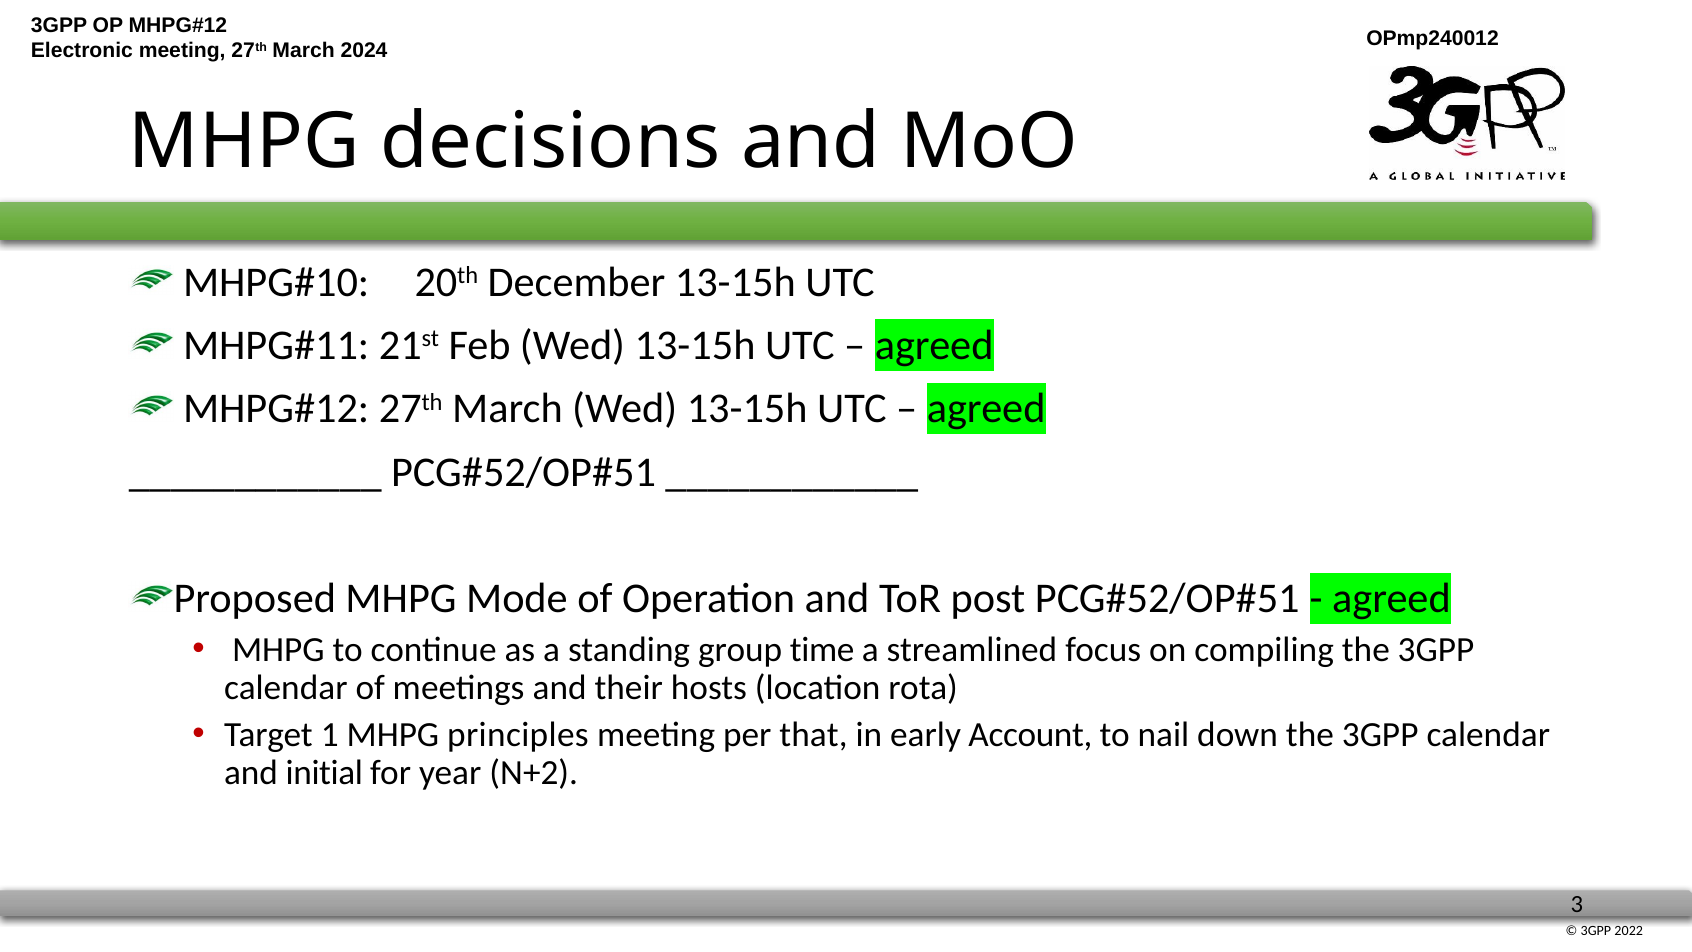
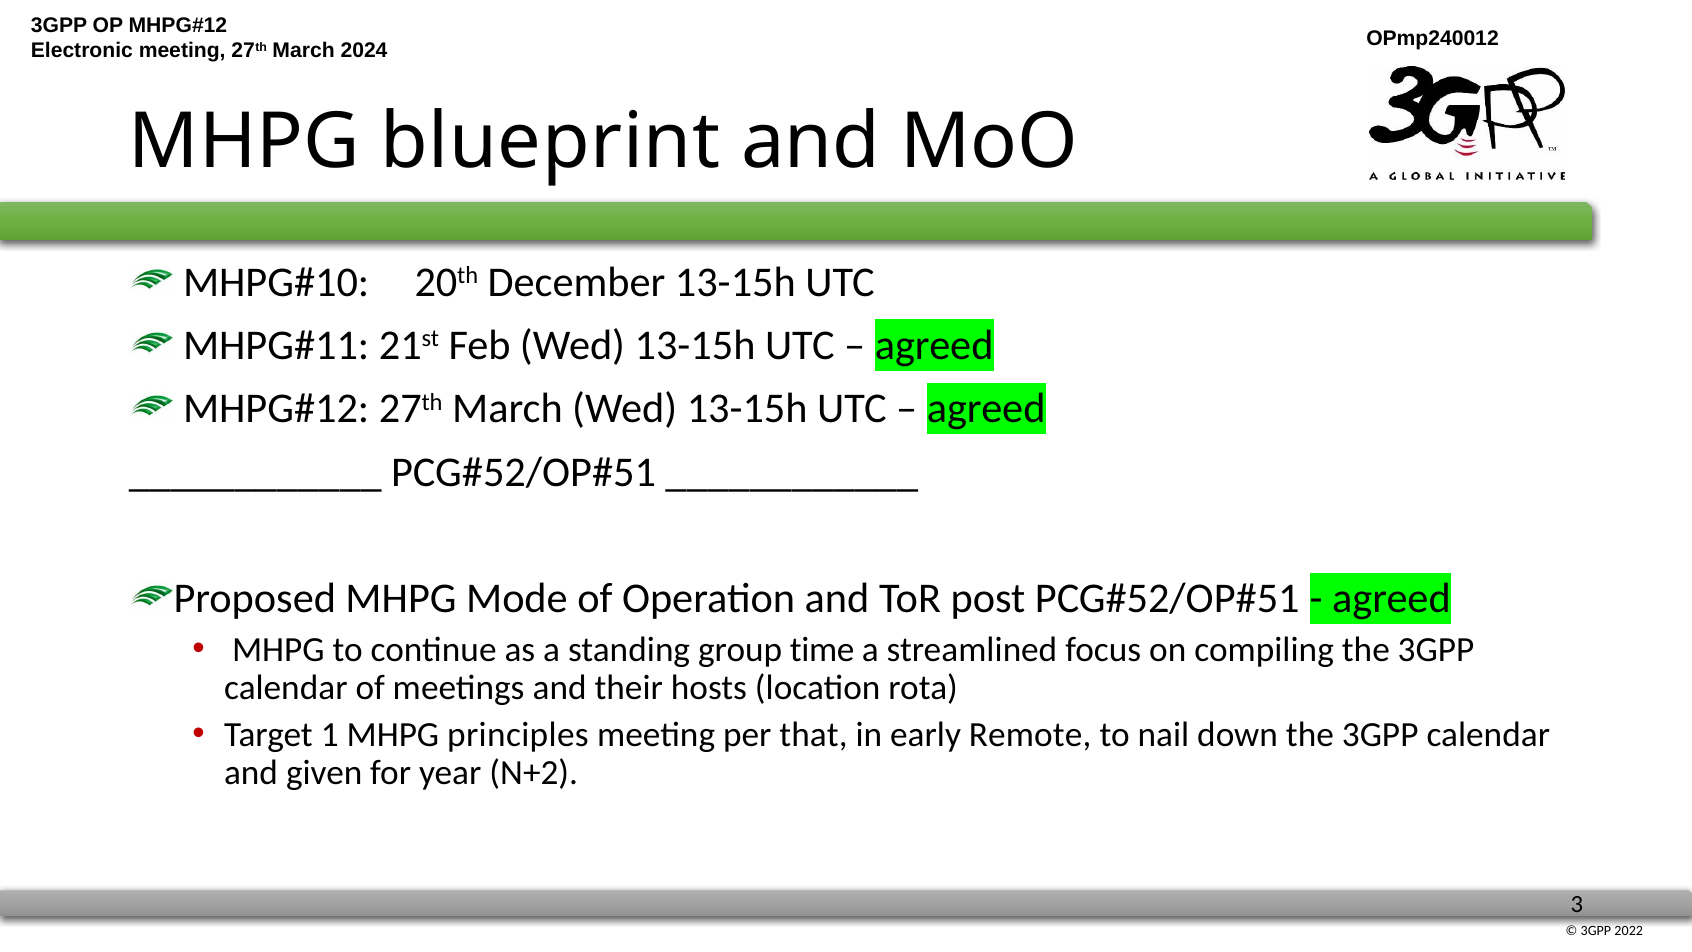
decisions: decisions -> blueprint
Account: Account -> Remote
initial: initial -> given
